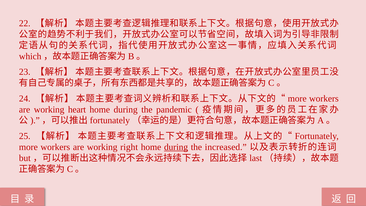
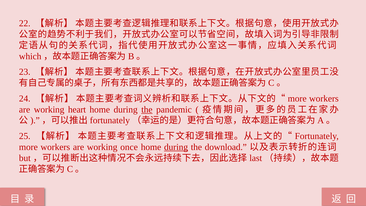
the at (147, 109) underline: none -> present
right: right -> once
increased: increased -> download
